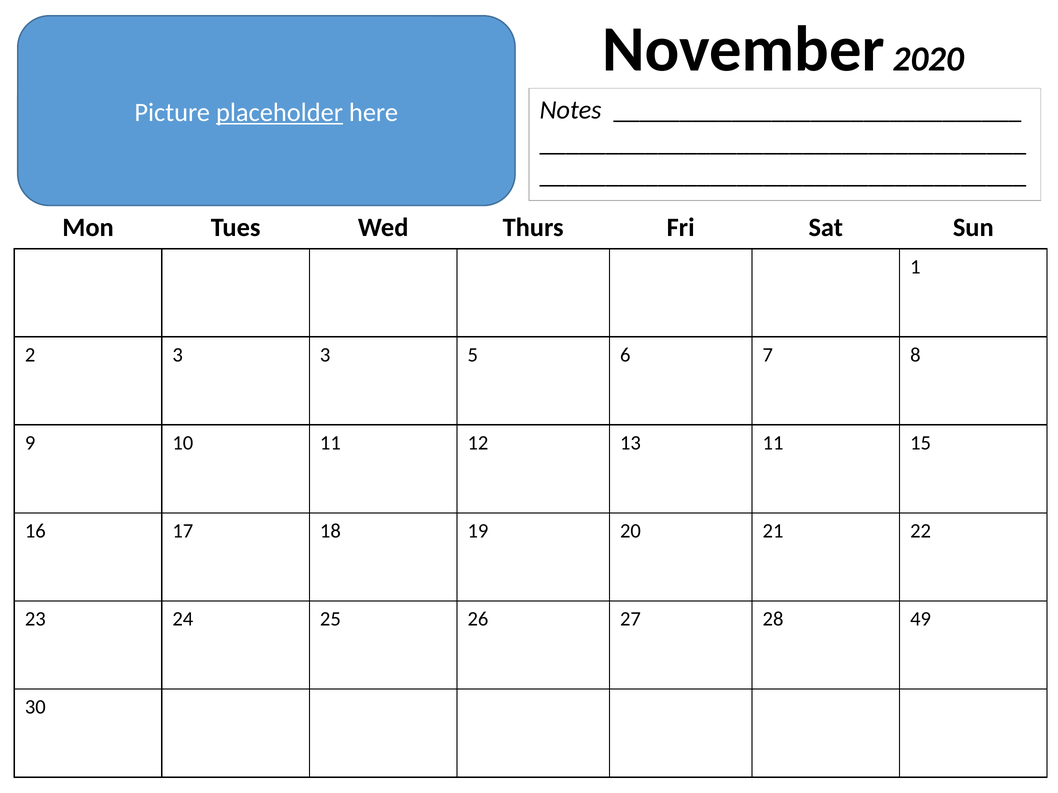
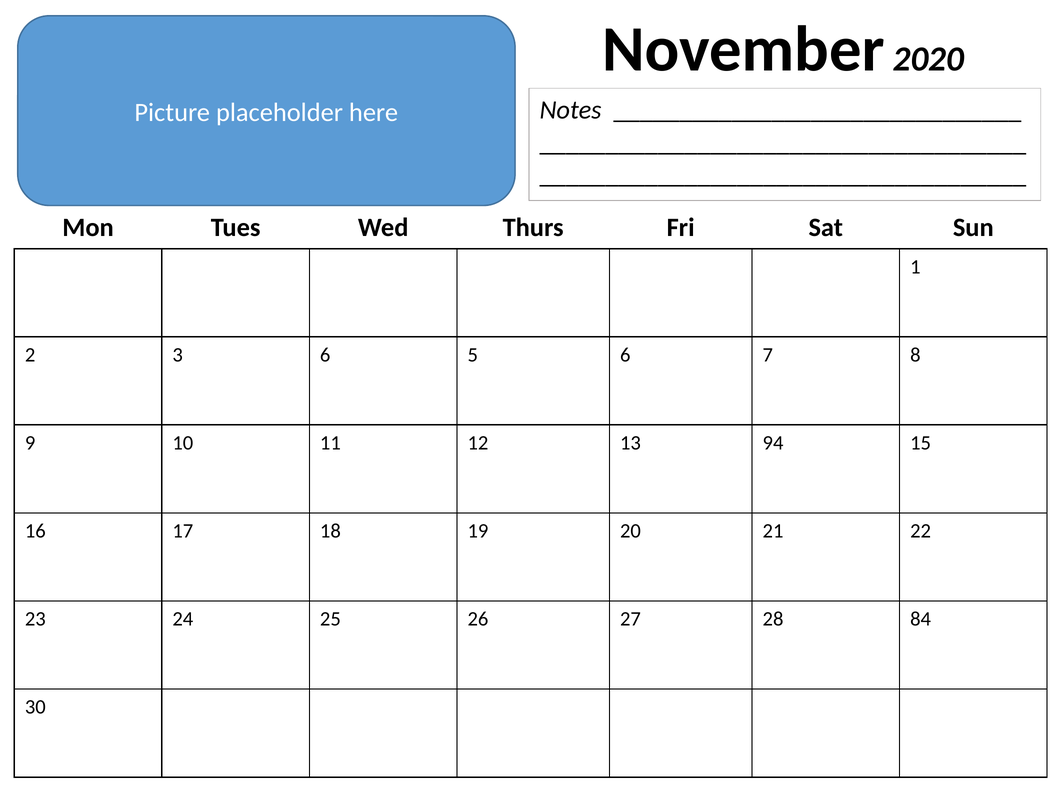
placeholder underline: present -> none
3 3: 3 -> 6
13 11: 11 -> 94
49: 49 -> 84
